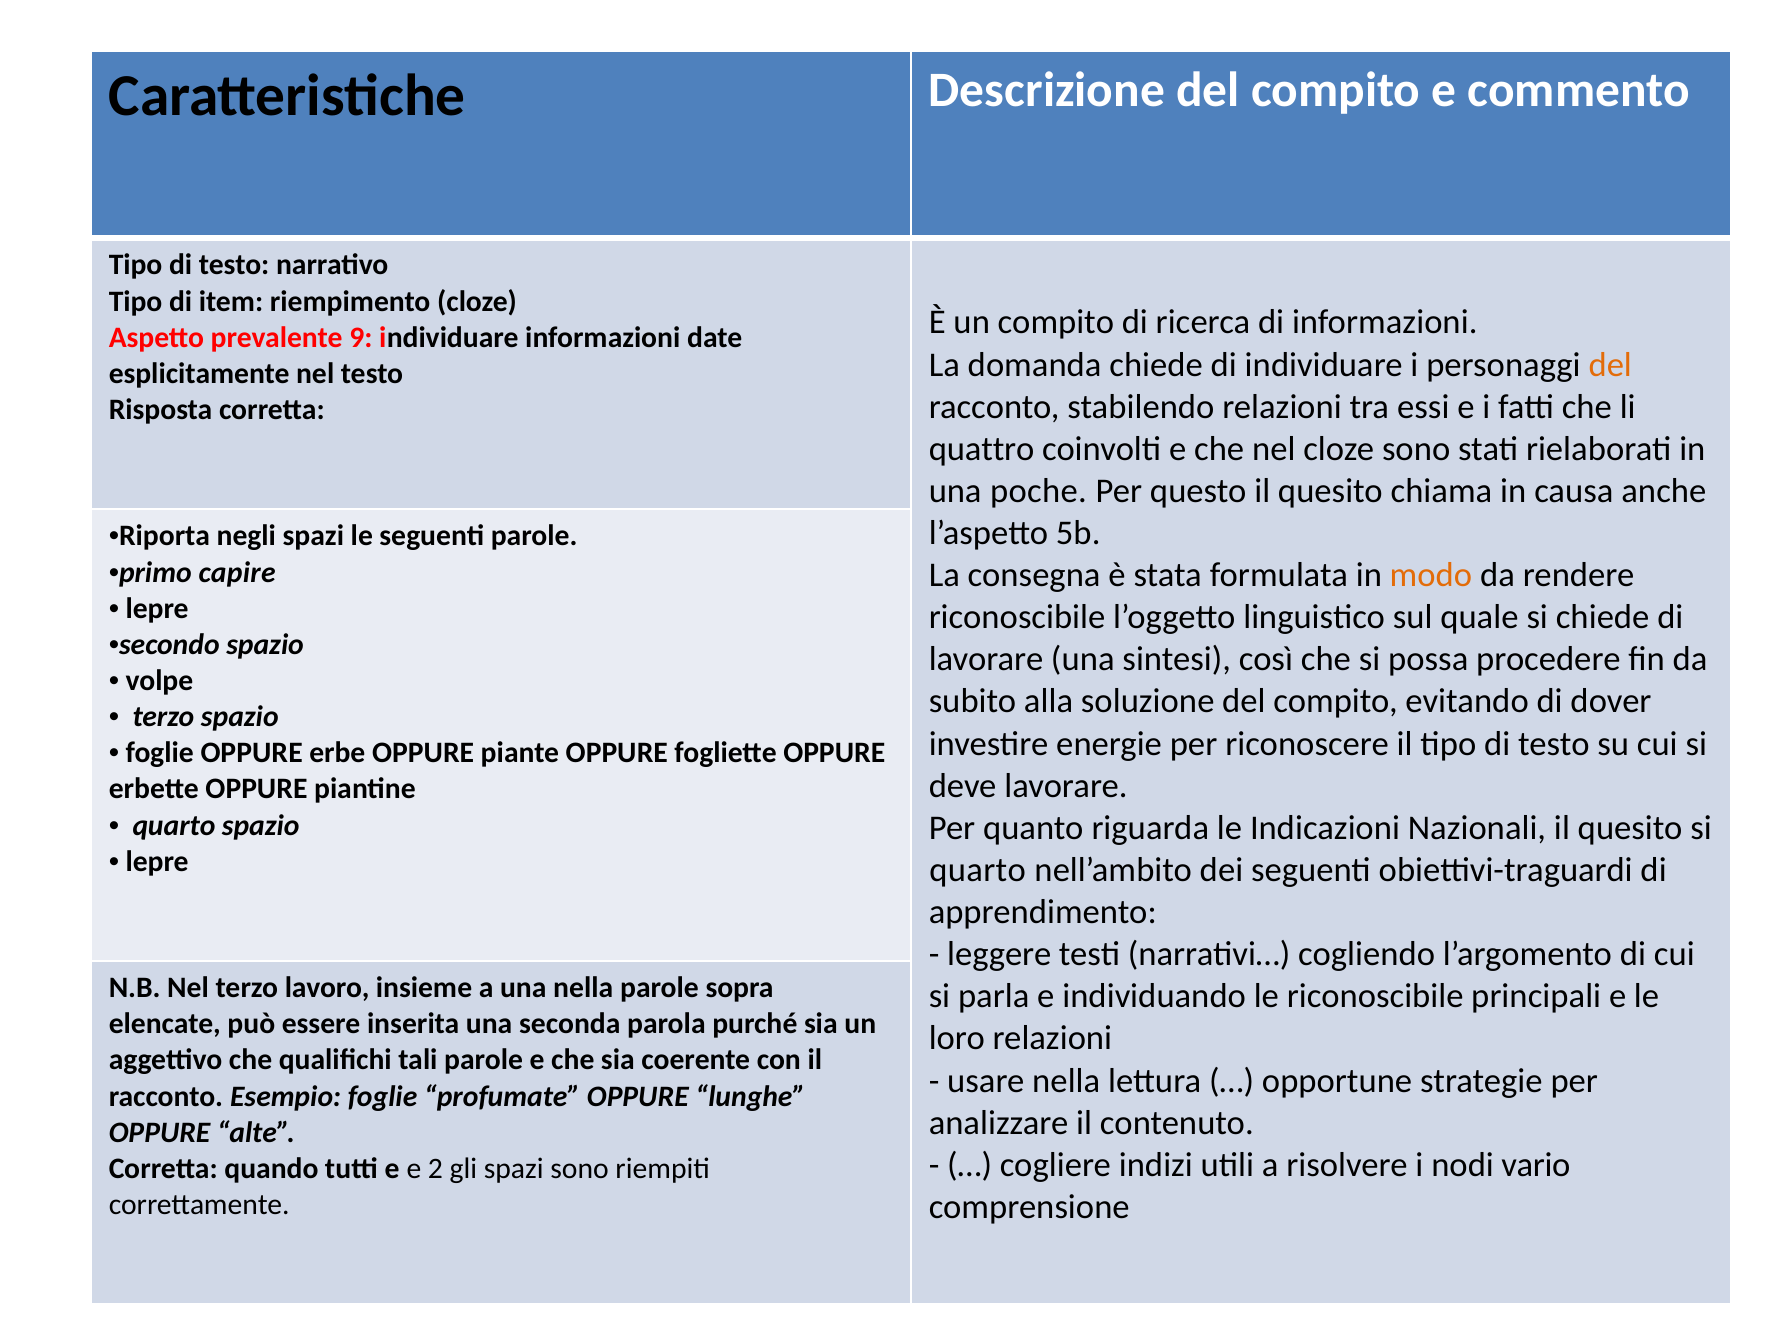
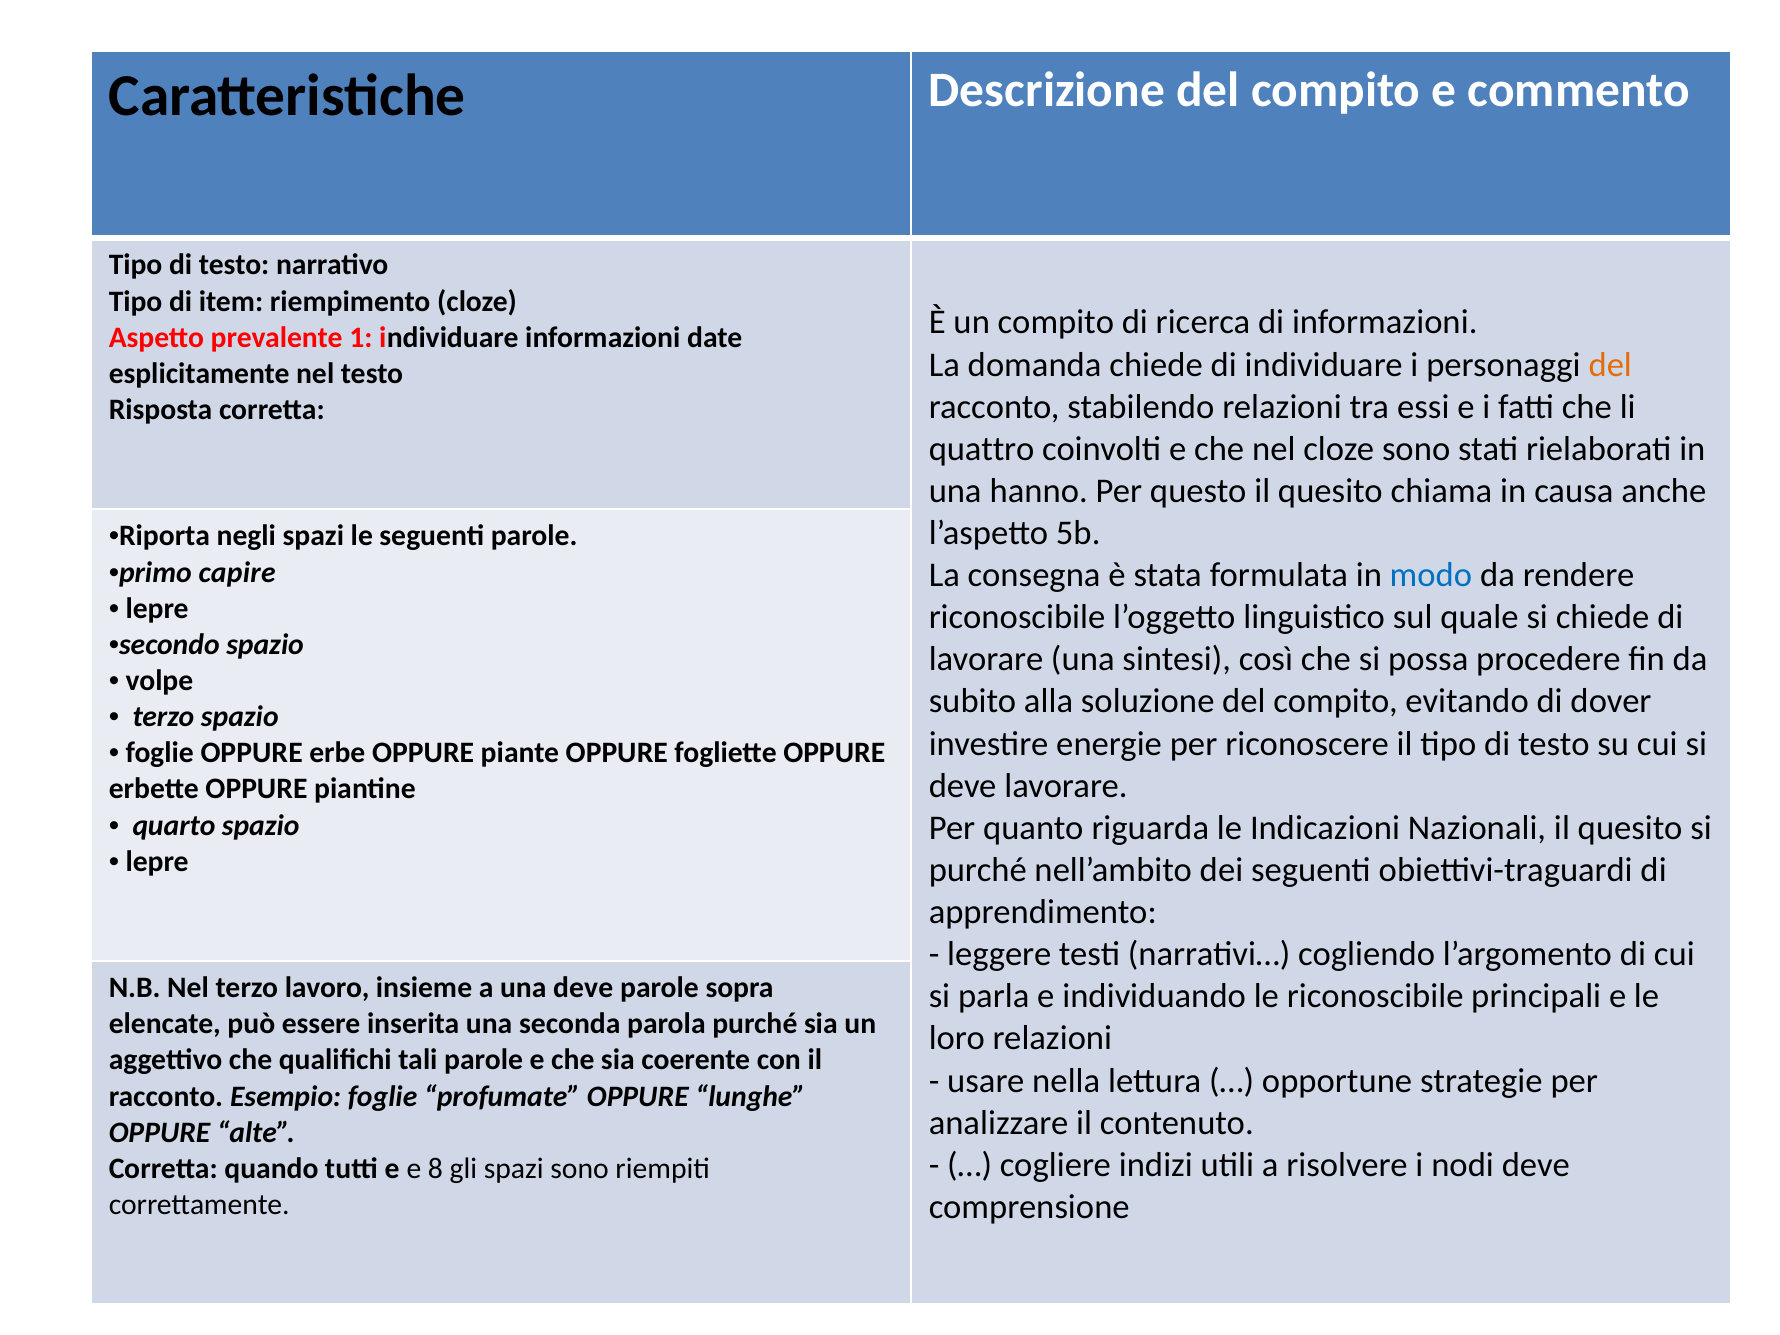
9: 9 -> 1
poche: poche -> hanno
modo colour: orange -> blue
quarto at (978, 870): quarto -> purché
una nella: nella -> deve
nodi vario: vario -> deve
2: 2 -> 8
